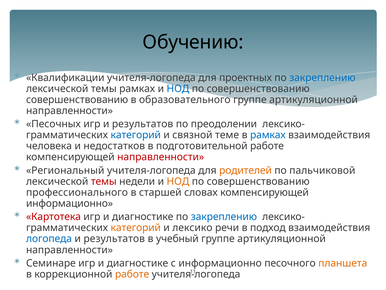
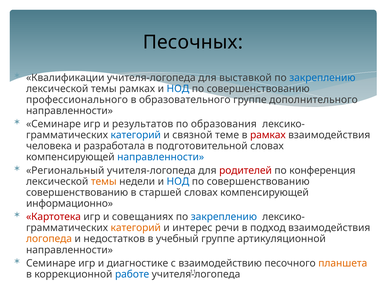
Обучению: Обучению -> Песочных
проектных: проектных -> выставкой
совершенствованию at (77, 100): совершенствованию -> профессионального
артикуляционной at (314, 100): артикуляционной -> дополнительного
Песочных at (53, 124): Песочных -> Семинаре
преодолении: преодолении -> образования
рамках at (268, 135) colour: blue -> red
недостатков: недостатков -> разработала
подготовительной работе: работе -> словах
направленности at (161, 157) colour: red -> blue
родителей colour: orange -> red
пальчиковой: пальчиковой -> конференция
темы at (104, 181) colour: red -> orange
НОД at (178, 181) colour: orange -> blue
профессионального at (77, 192): профессионального -> совершенствованию
диагностике at (143, 216): диагностике -> совещаниях
лексико: лексико -> интерес
логопеда colour: blue -> orange
результатов at (114, 238): результатов -> недостатков
с информационно: информационно -> взаимодействию
работе at (132, 274) colour: orange -> blue
